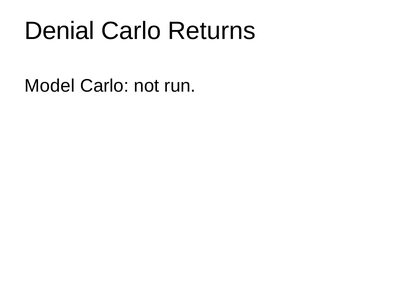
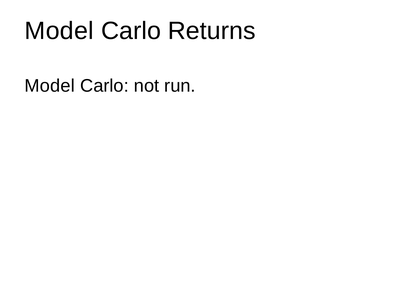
Denial at (59, 31): Denial -> Model
